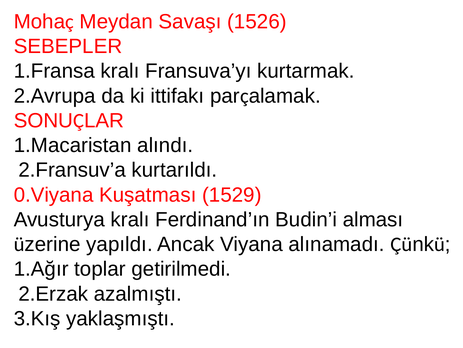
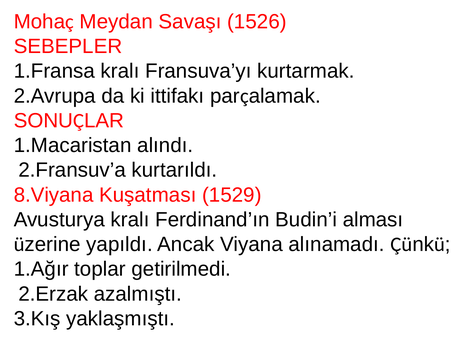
0.Viyana: 0.Viyana -> 8.Viyana
